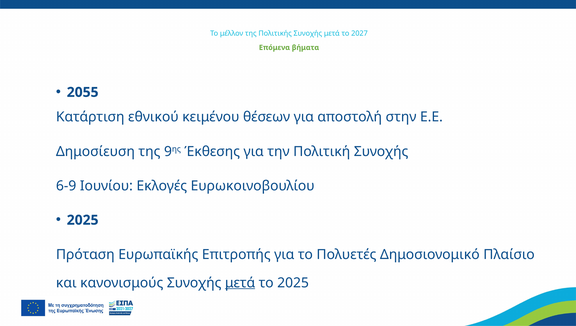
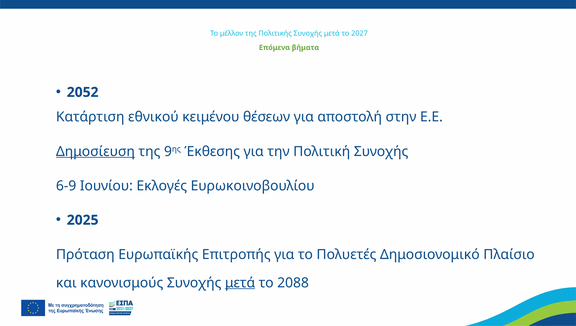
2055: 2055 -> 2052
Δημοσίευση underline: none -> present
το 2025: 2025 -> 2088
